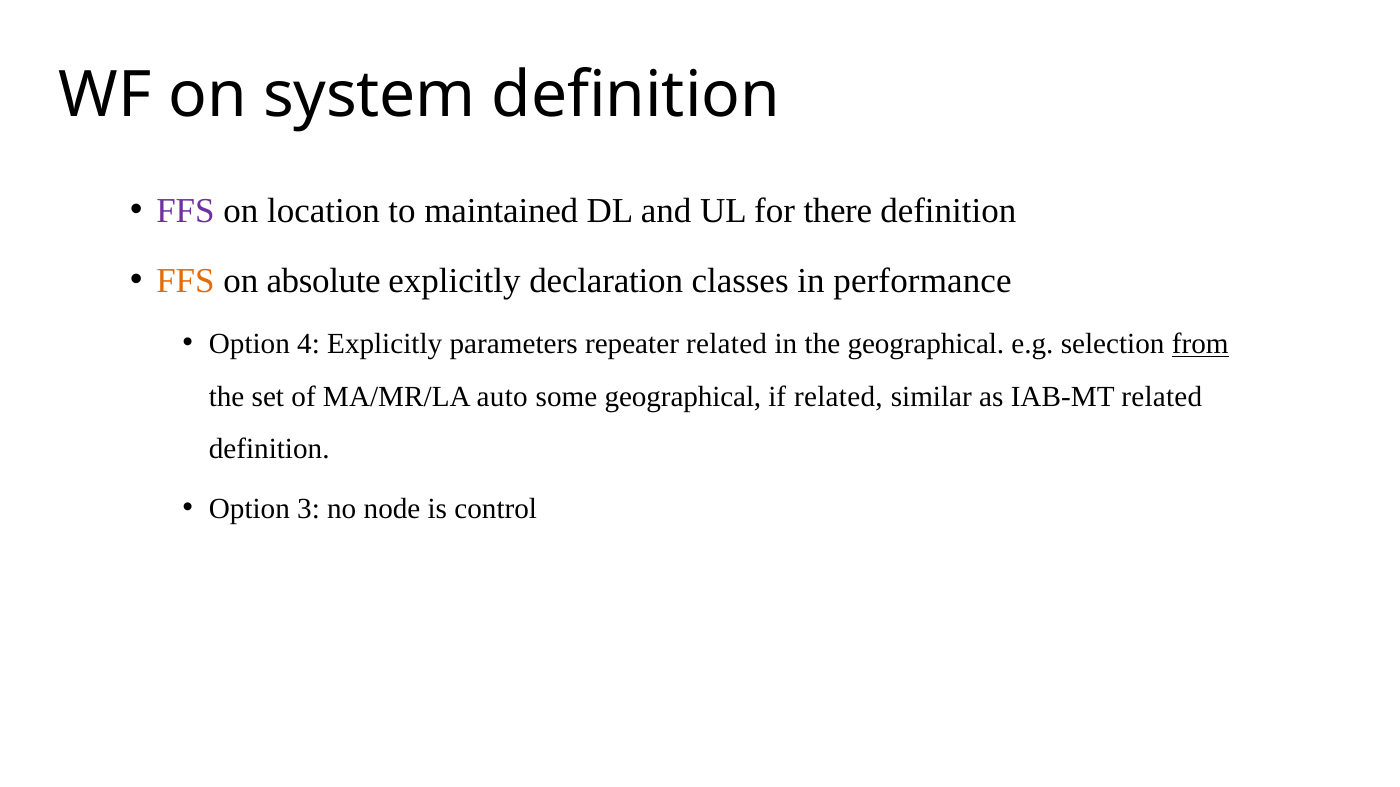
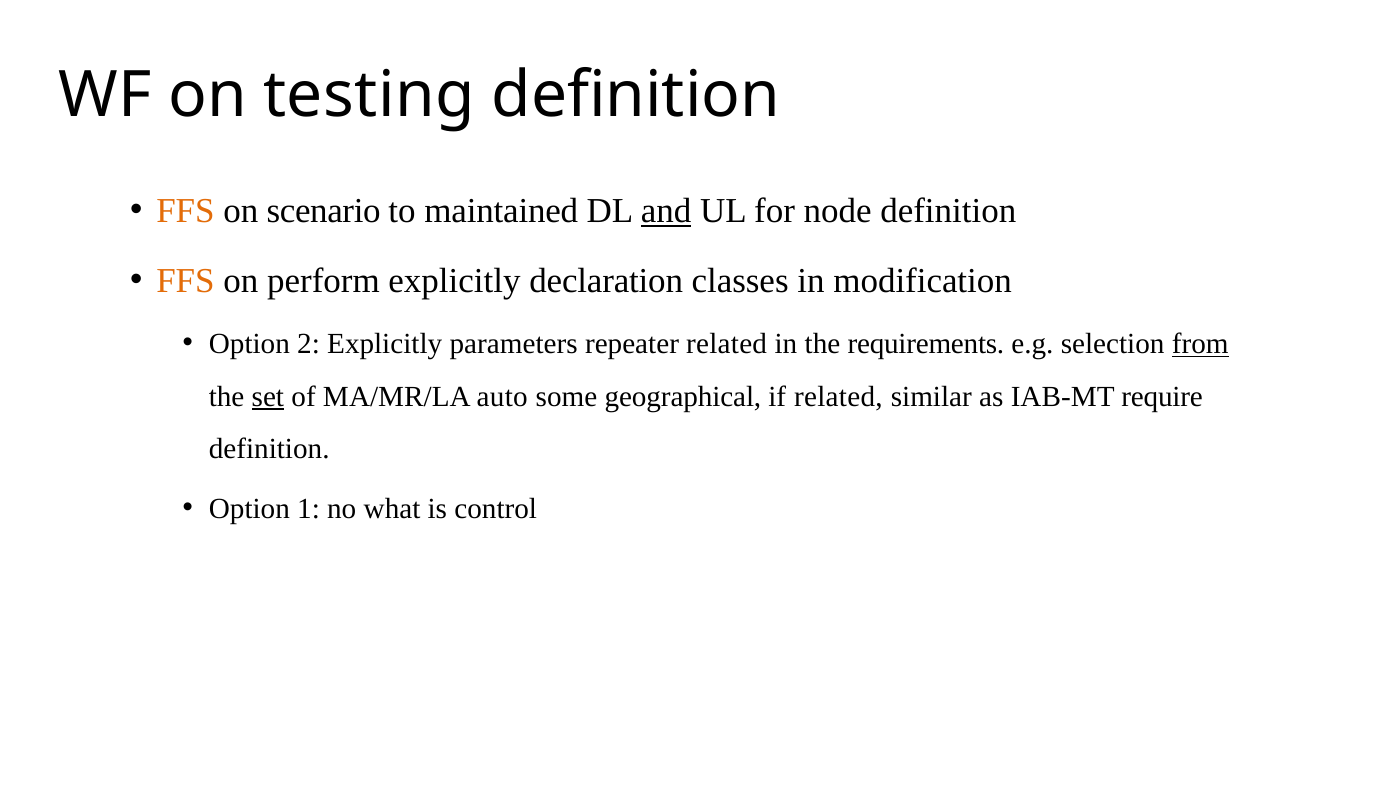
system: system -> testing
FFS at (185, 211) colour: purple -> orange
location: location -> scenario
and underline: none -> present
there: there -> node
absolute: absolute -> perform
performance: performance -> modification
4: 4 -> 2
the geographical: geographical -> requirements
set underline: none -> present
IAB-MT related: related -> require
3: 3 -> 1
node: node -> what
